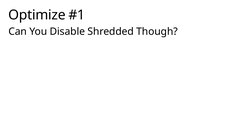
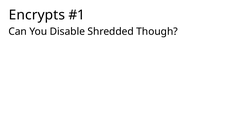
Optimize: Optimize -> Encrypts
